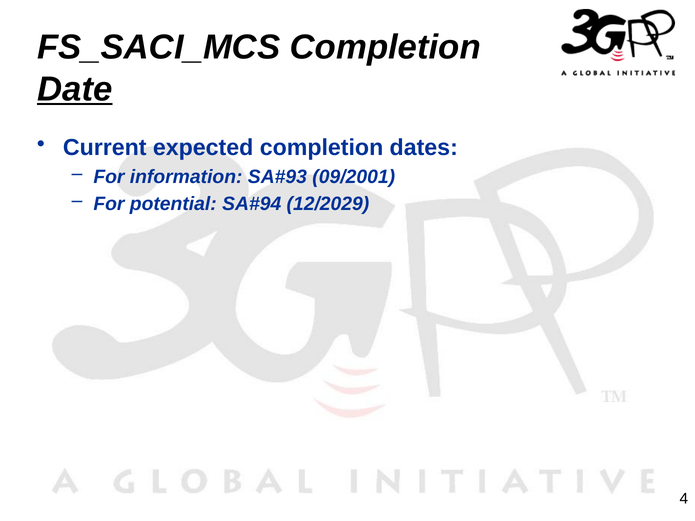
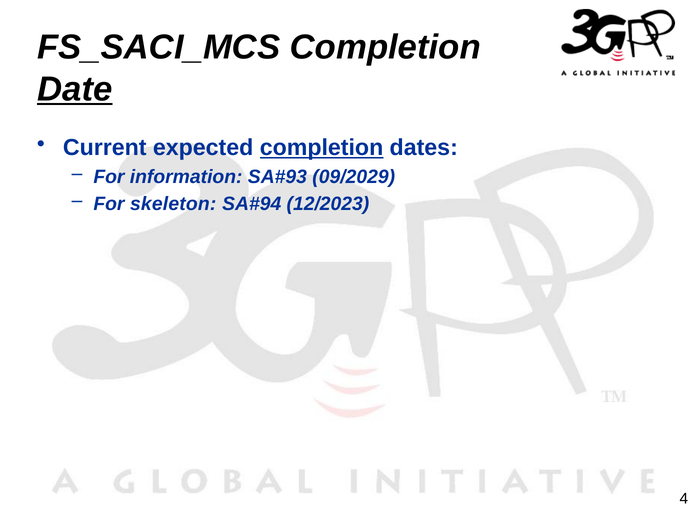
completion at (322, 148) underline: none -> present
09/2001: 09/2001 -> 09/2029
potential: potential -> skeleton
12/2029: 12/2029 -> 12/2023
